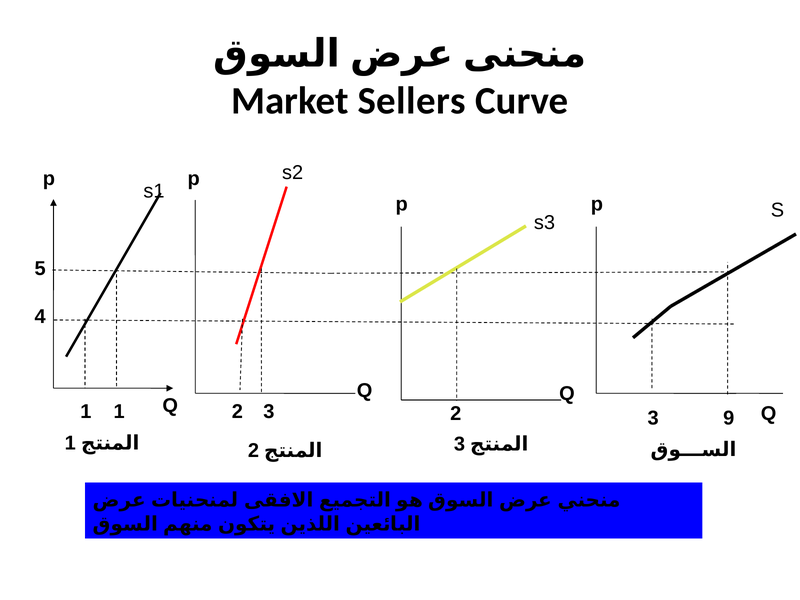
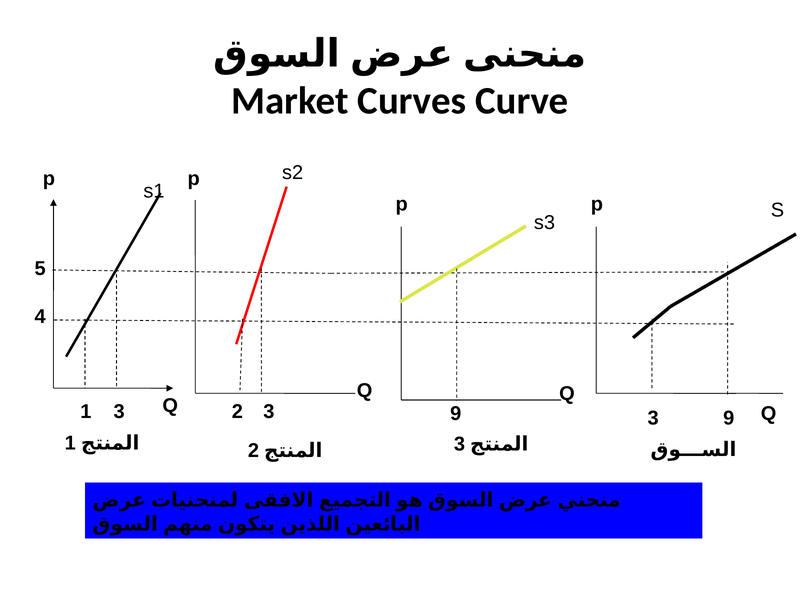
Sellers: Sellers -> Curves
1 1: 1 -> 3
3 2: 2 -> 9
